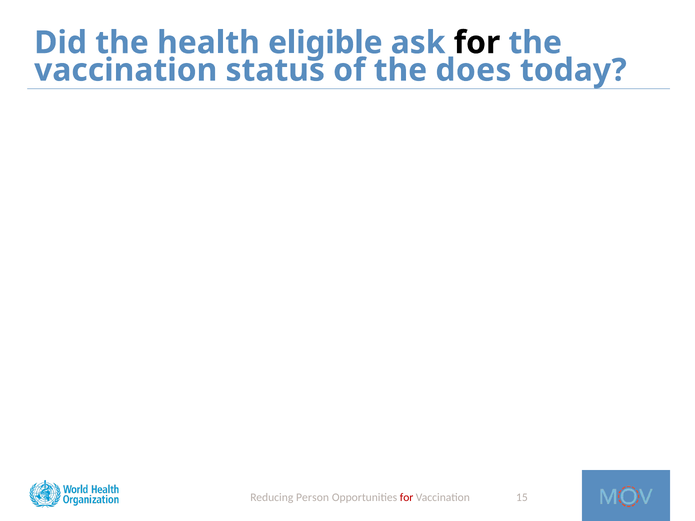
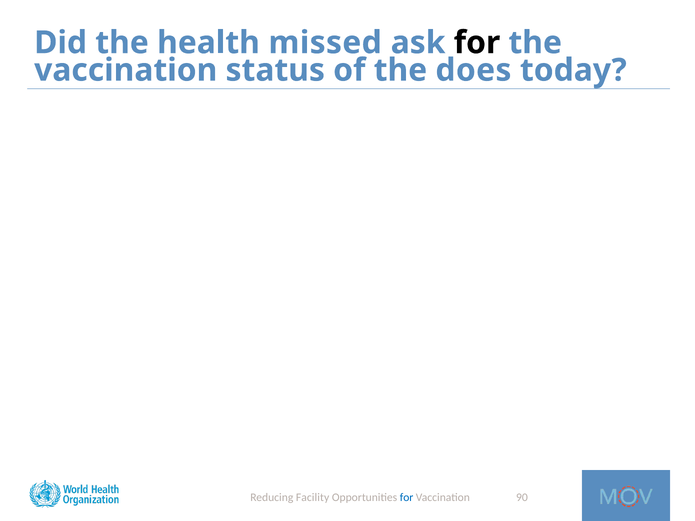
eligible: eligible -> missed
Person: Person -> Facility
for at (407, 498) colour: red -> blue
15: 15 -> 90
